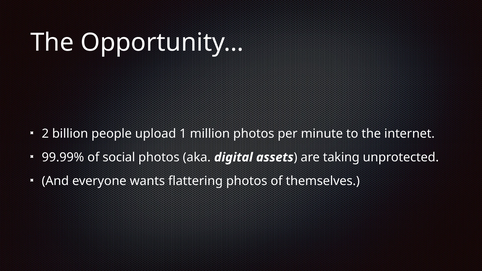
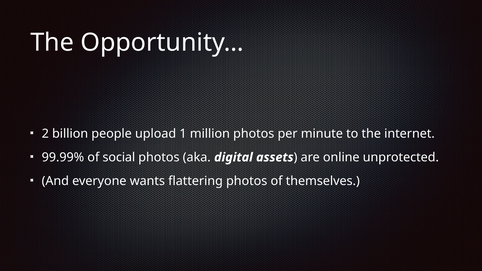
taking: taking -> online
